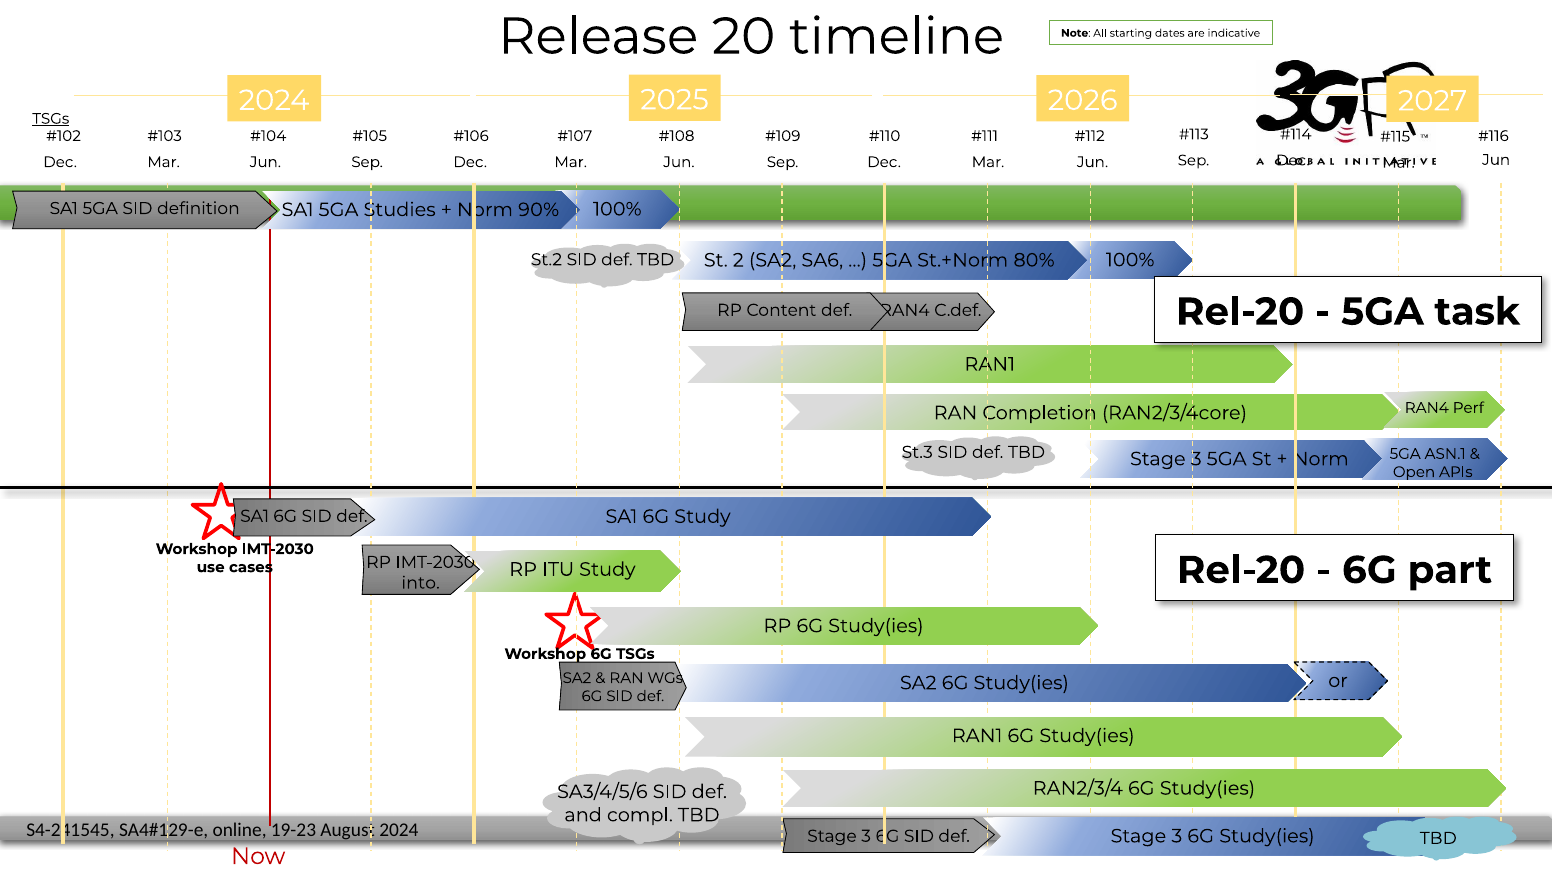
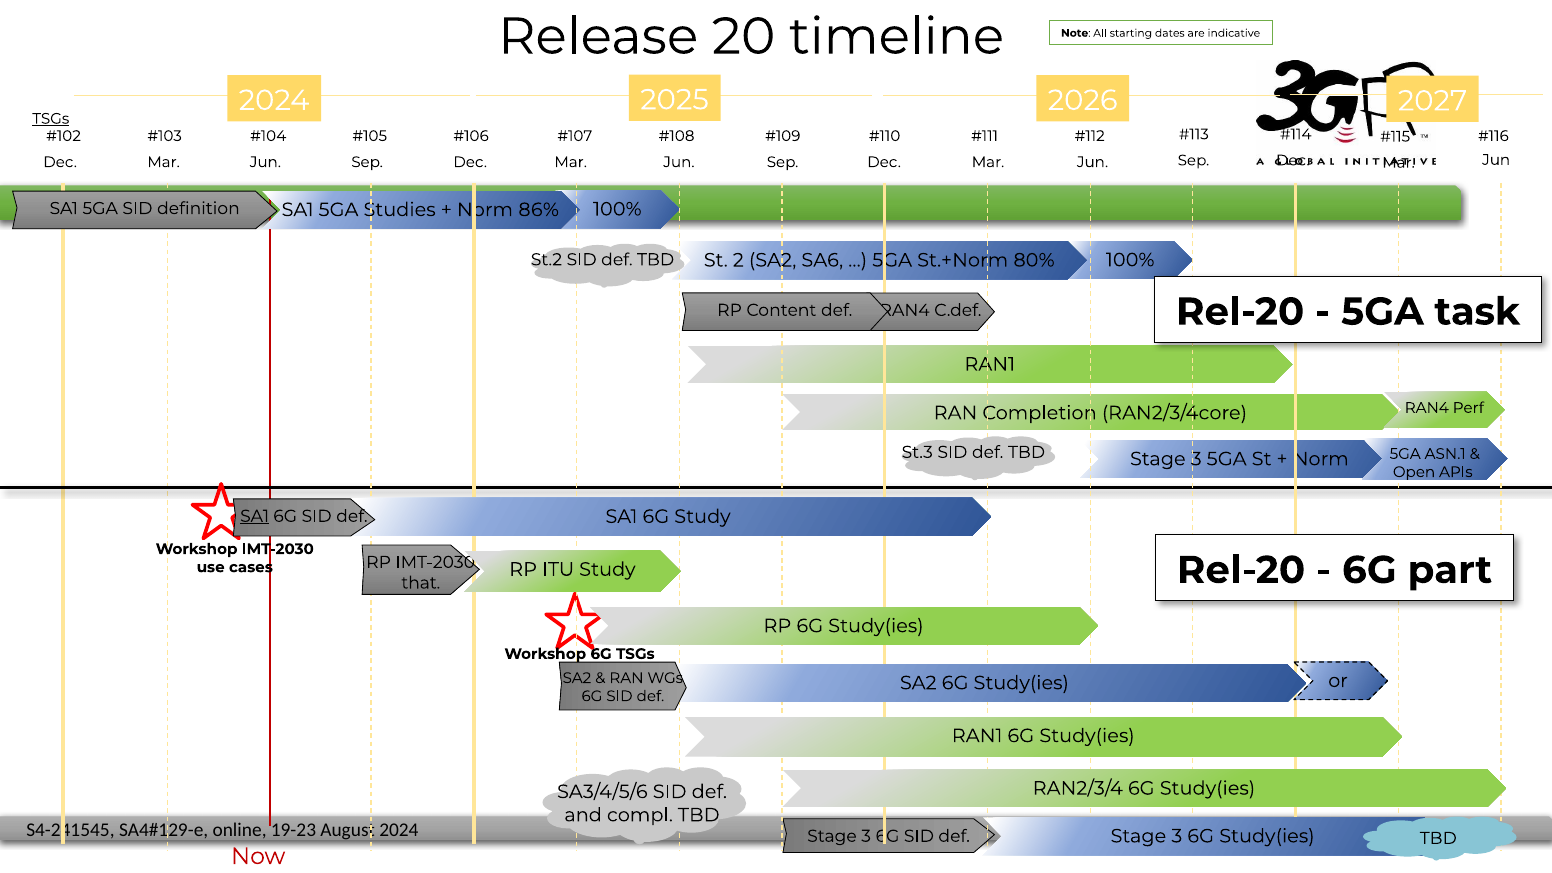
90%: 90% -> 86%
SA1 at (255, 516) underline: none -> present
into: into -> that
